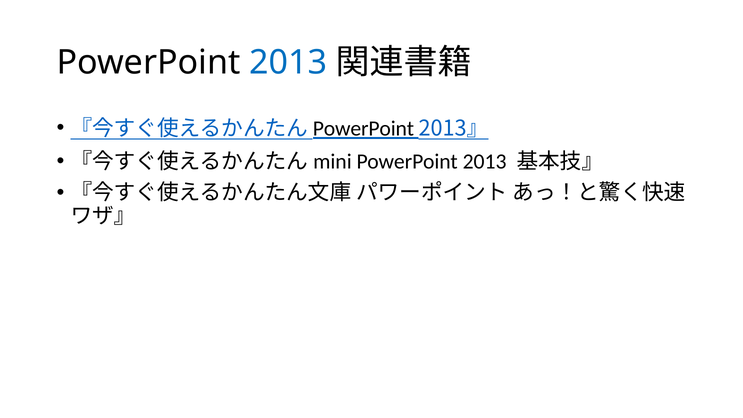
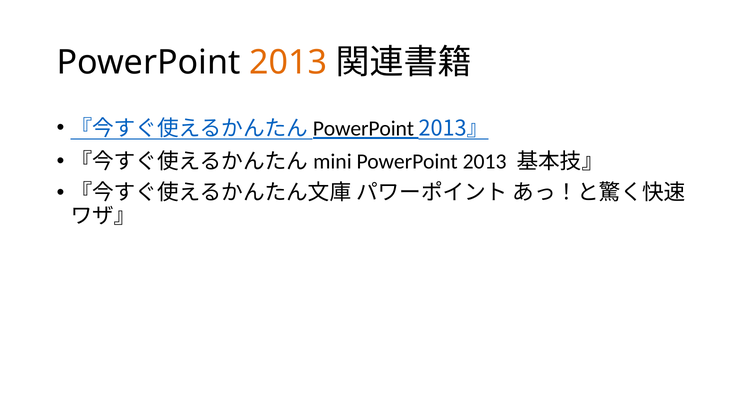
2013 at (288, 62) colour: blue -> orange
